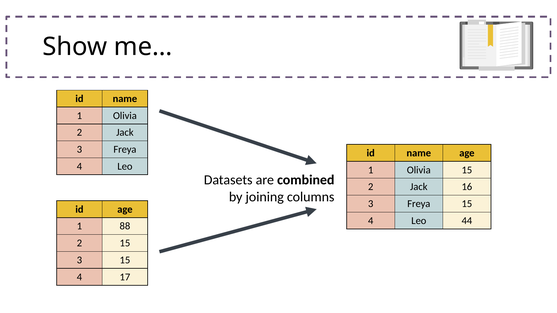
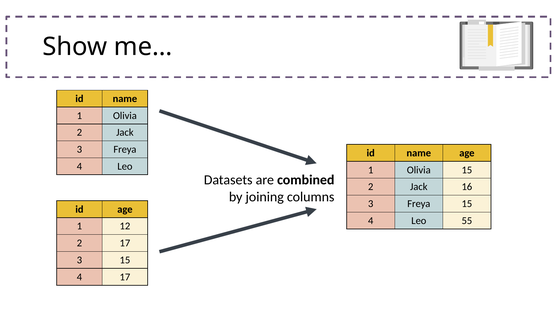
44: 44 -> 55
88: 88 -> 12
2 15: 15 -> 17
